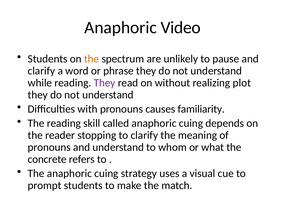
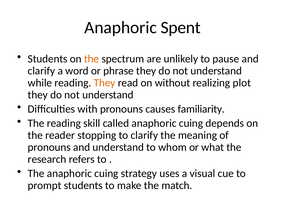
Video: Video -> Spent
They at (105, 83) colour: purple -> orange
concrete: concrete -> research
